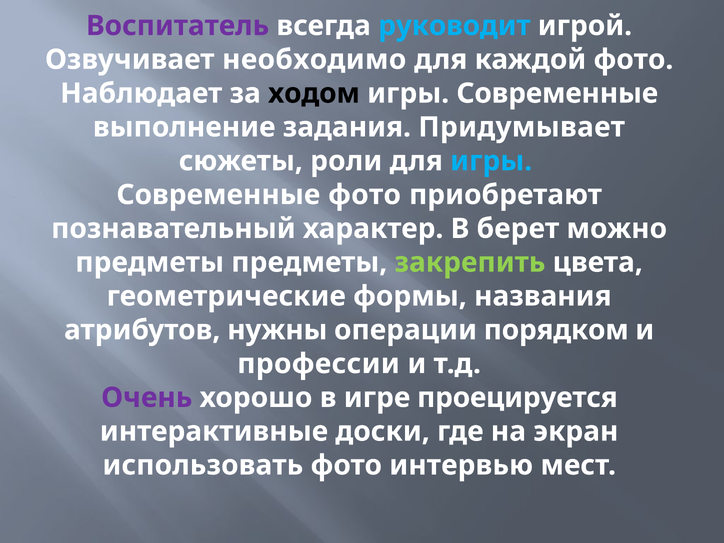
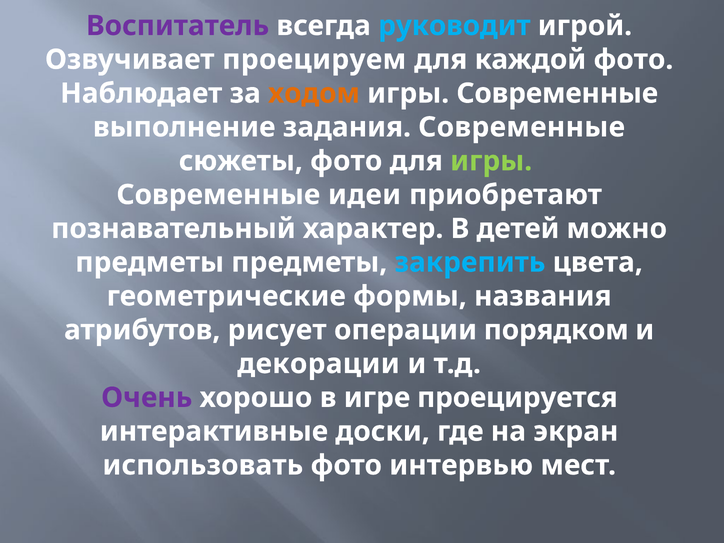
необходимо: необходимо -> проецируем
ходом colour: black -> orange
задания Придумывает: Придумывает -> Современные
сюжеты роли: роли -> фото
игры at (491, 161) colour: light blue -> light green
Современные фото: фото -> идеи
берет: берет -> детей
закрепить colour: light green -> light blue
нужны: нужны -> рисует
профессии: профессии -> декорации
